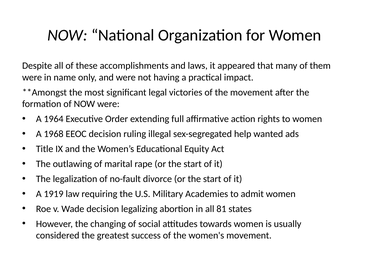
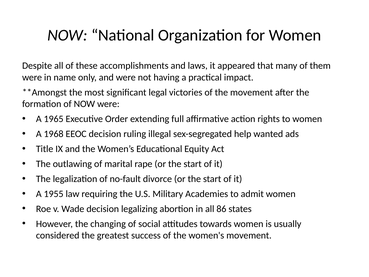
1964: 1964 -> 1965
1919: 1919 -> 1955
81: 81 -> 86
